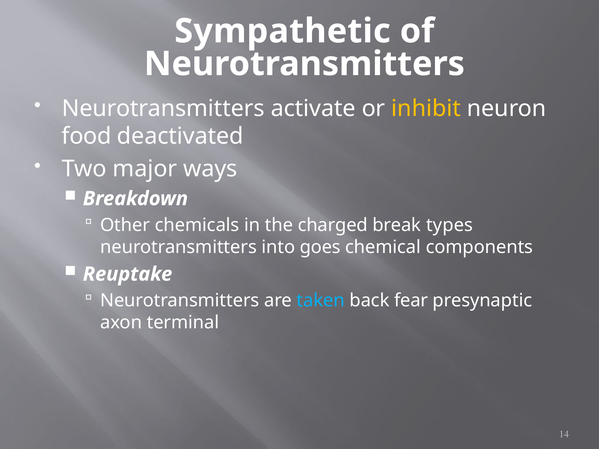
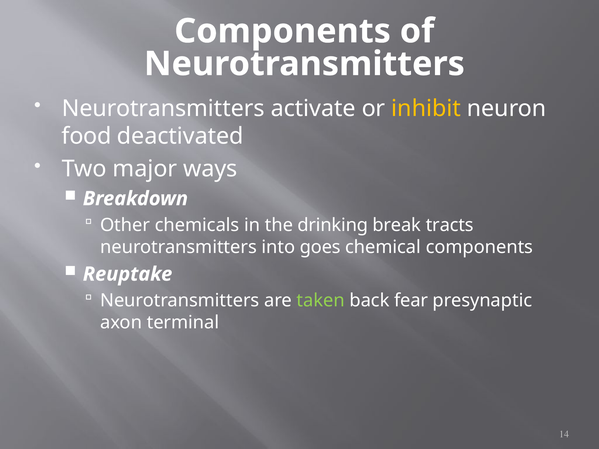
Sympathetic at (282, 31): Sympathetic -> Components
charged: charged -> drinking
types: types -> tracts
taken colour: light blue -> light green
